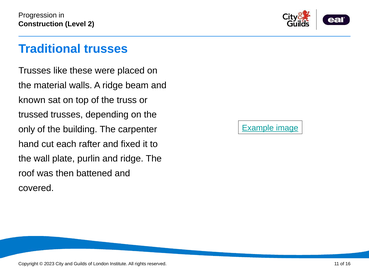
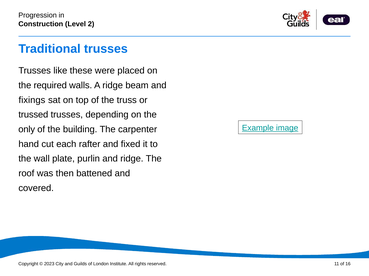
material: material -> required
known: known -> fixings
